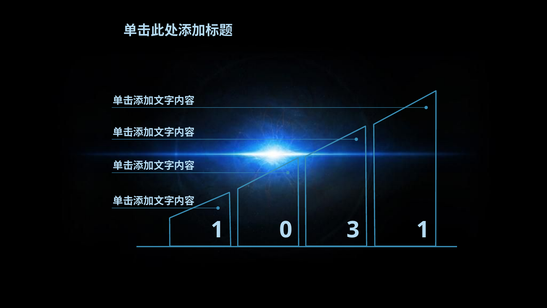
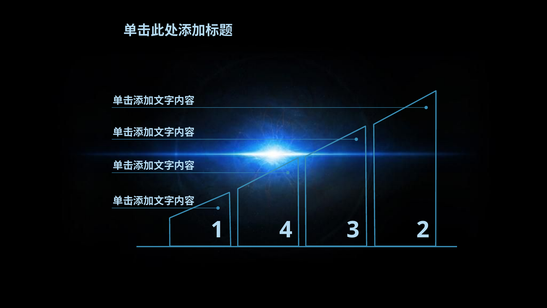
0: 0 -> 4
3 1: 1 -> 2
